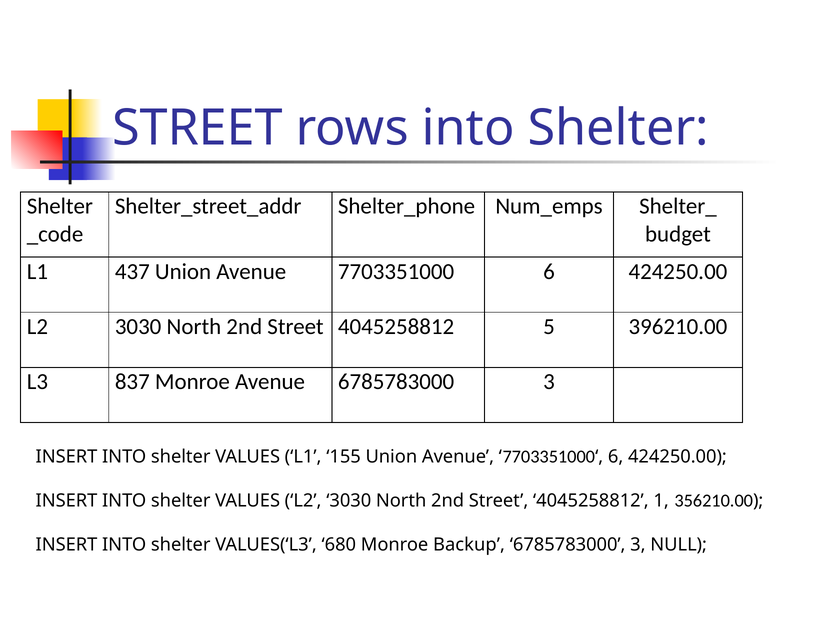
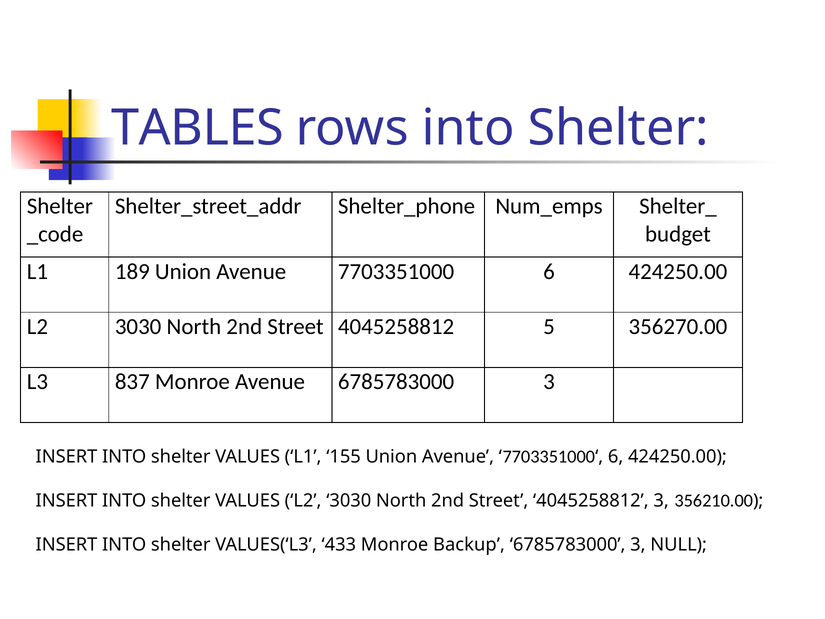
STREET at (197, 128): STREET -> TABLES
437: 437 -> 189
396210.00: 396210.00 -> 356270.00
4045258812 1: 1 -> 3
680: 680 -> 433
